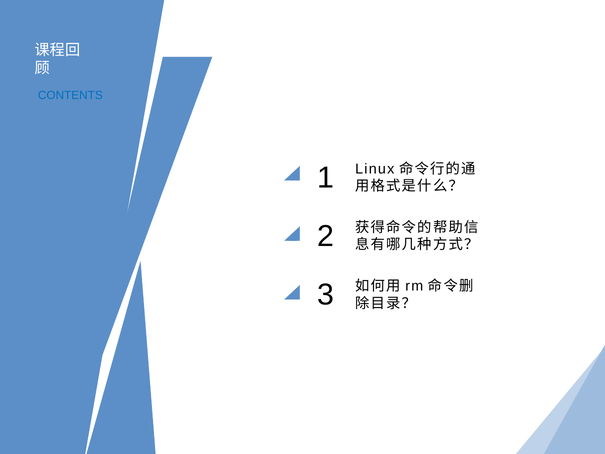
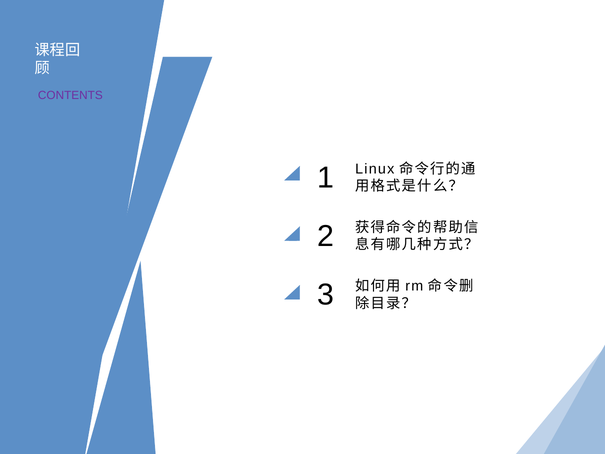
CONTENTS colour: blue -> purple
